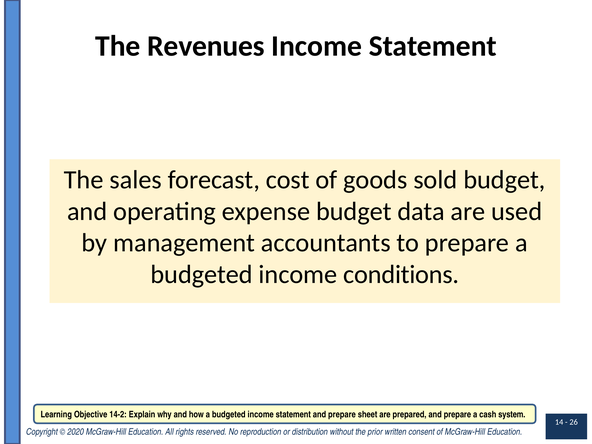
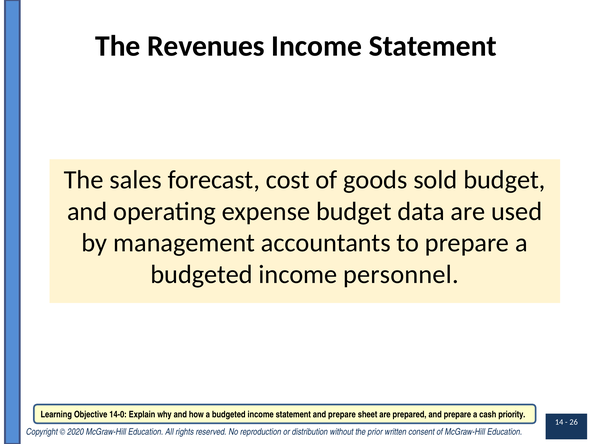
conditions: conditions -> personnel
14-2: 14-2 -> 14-0
system: system -> priority
